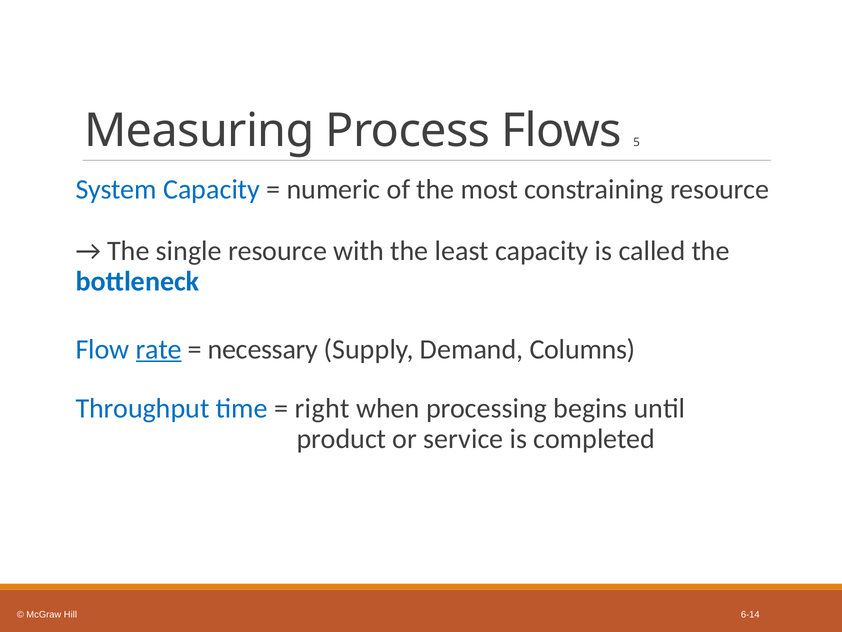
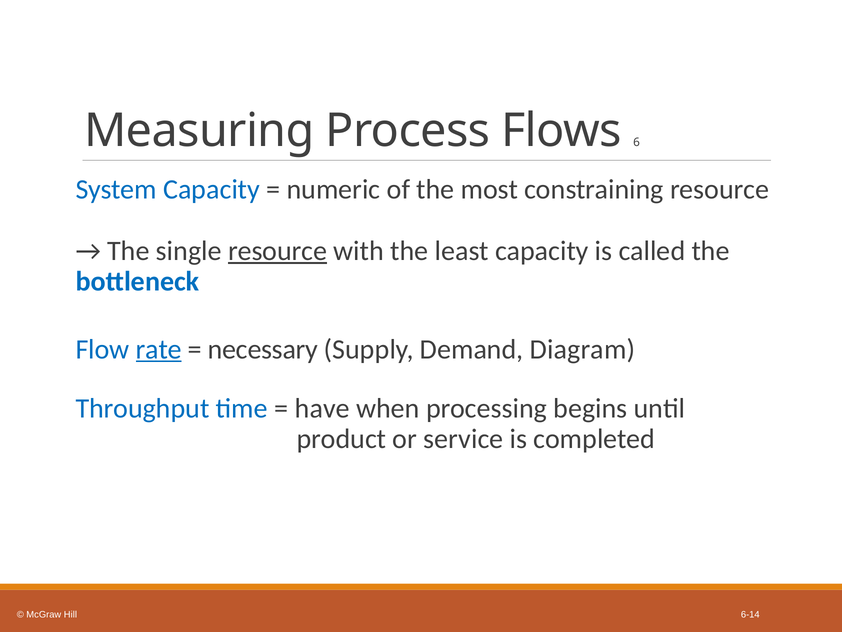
5: 5 -> 6
resource at (278, 251) underline: none -> present
Columns: Columns -> Diagram
right: right -> have
